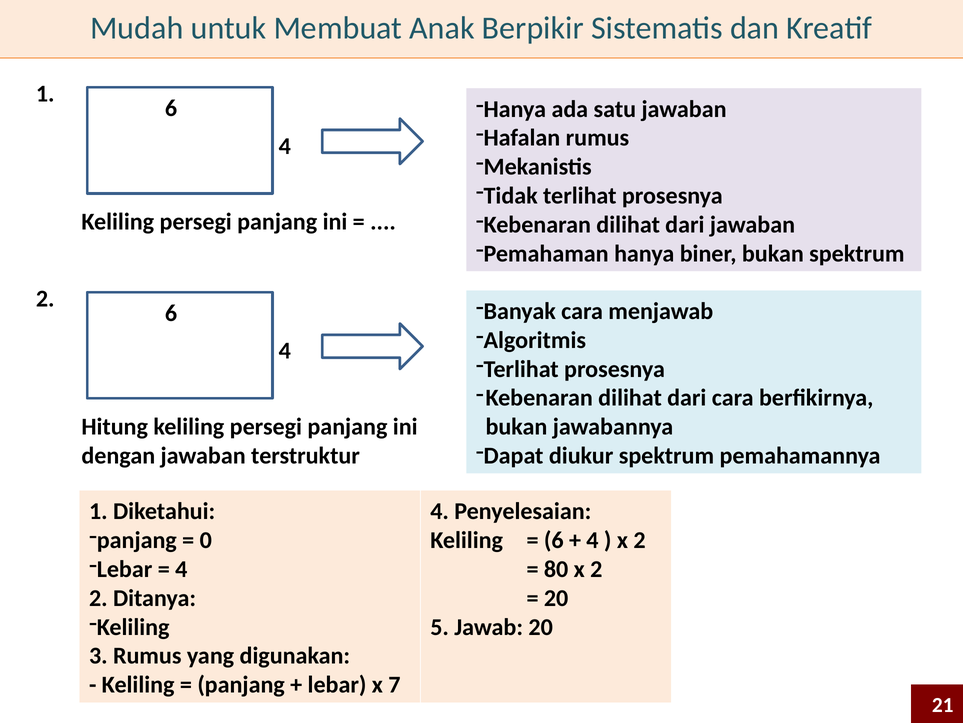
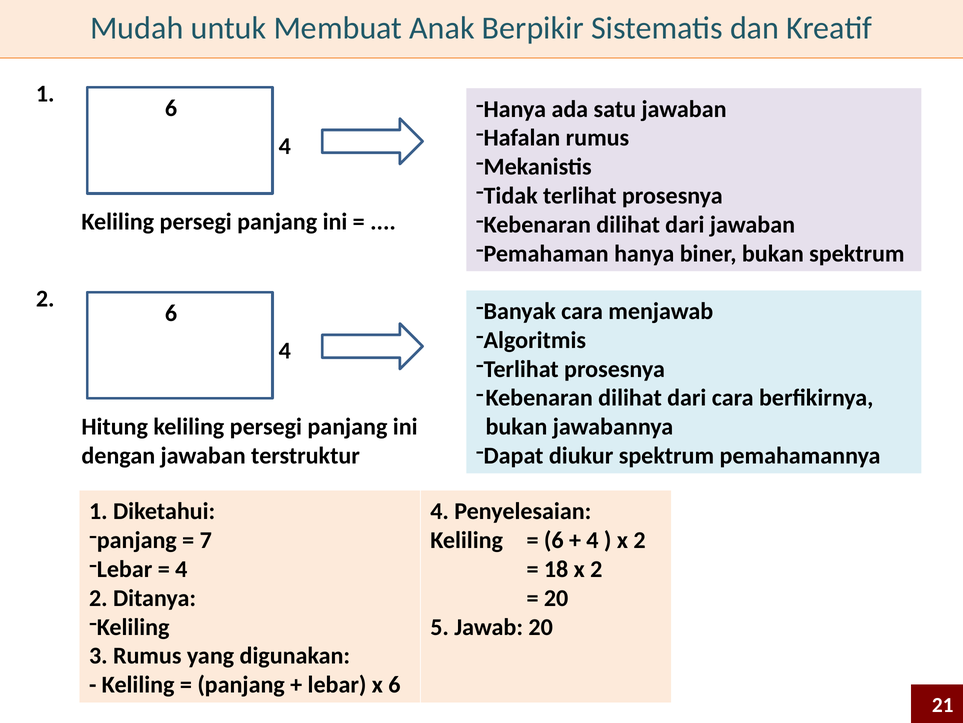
0: 0 -> 7
80: 80 -> 18
x 7: 7 -> 6
